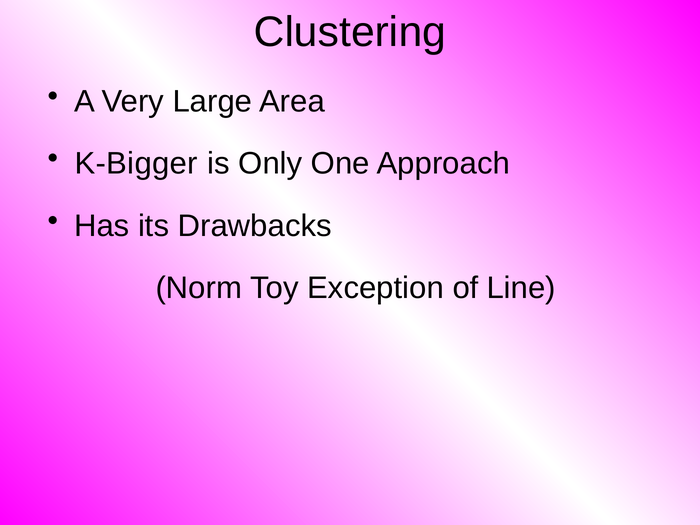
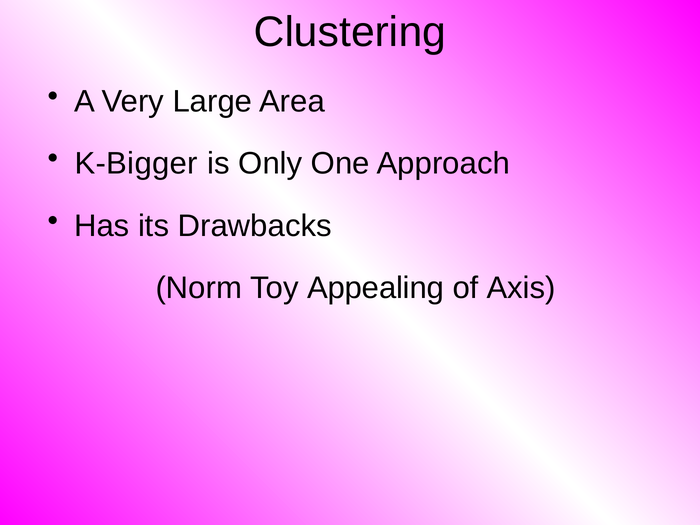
Exception: Exception -> Appealing
Line: Line -> Axis
